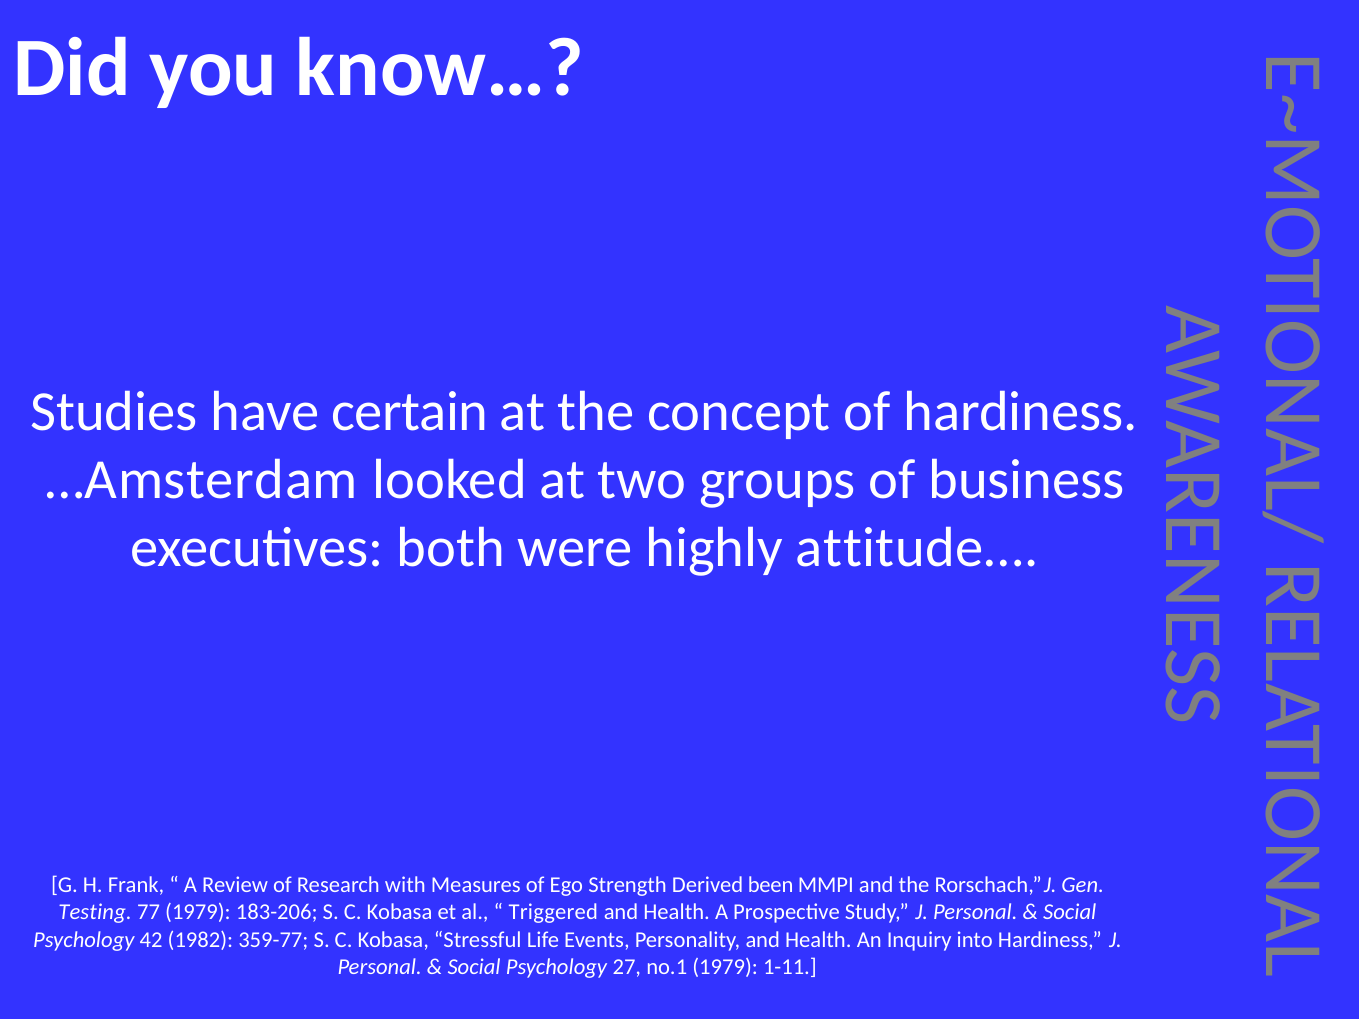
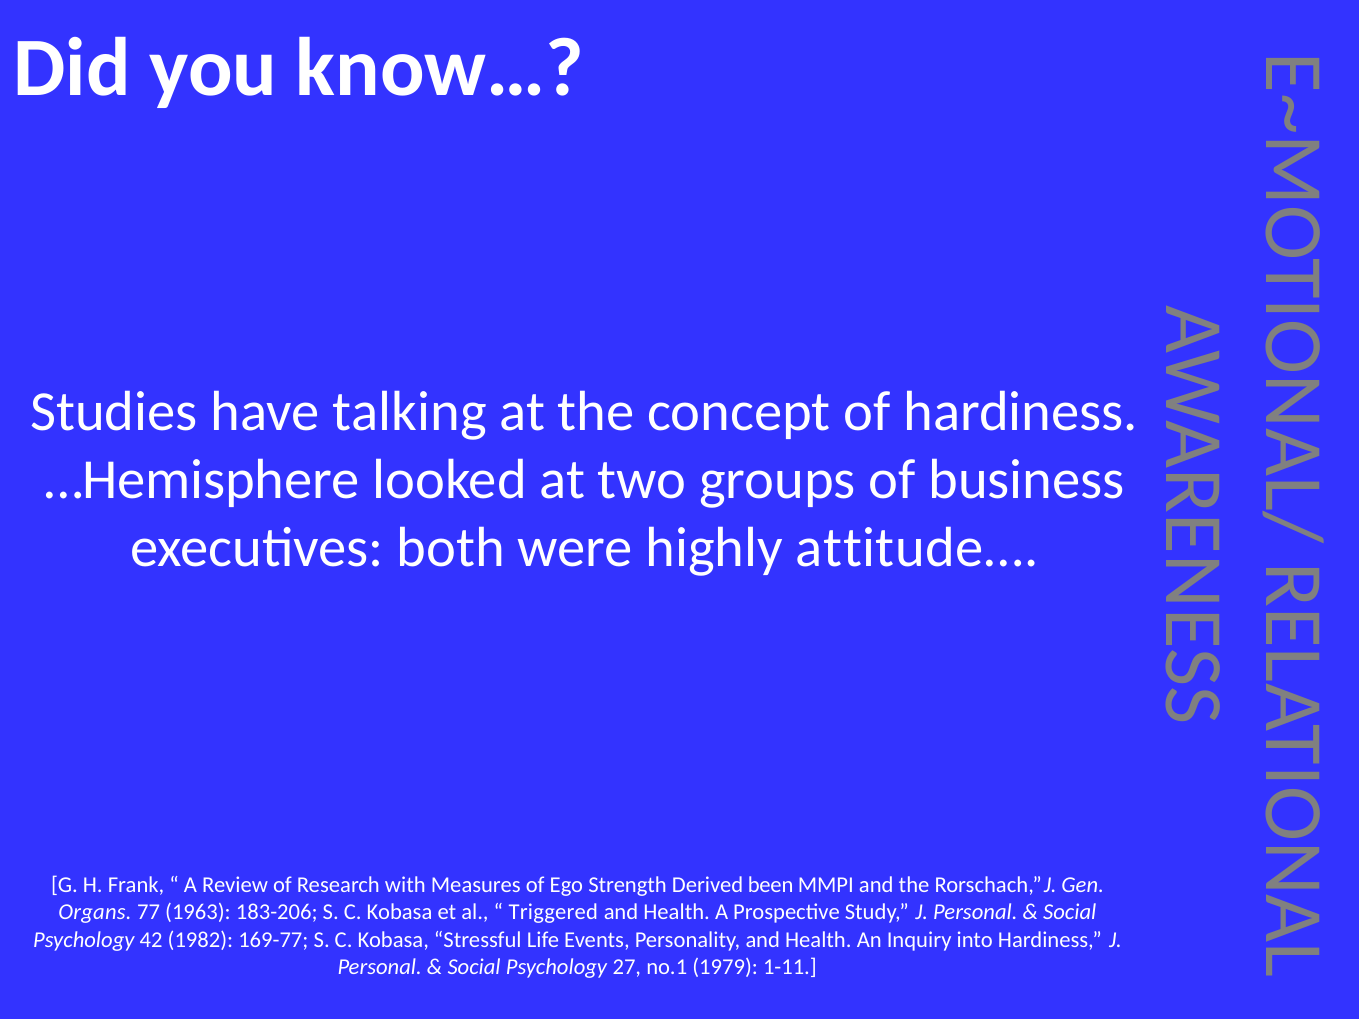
certain: certain -> talking
…Amsterdam: …Amsterdam -> …Hemisphere
Testing: Testing -> Organs
77 1979: 1979 -> 1963
359-77: 359-77 -> 169-77
